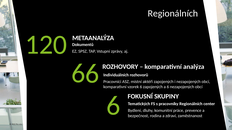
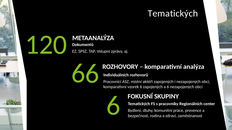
Regionálních at (173, 13): Regionálních -> Tematických
